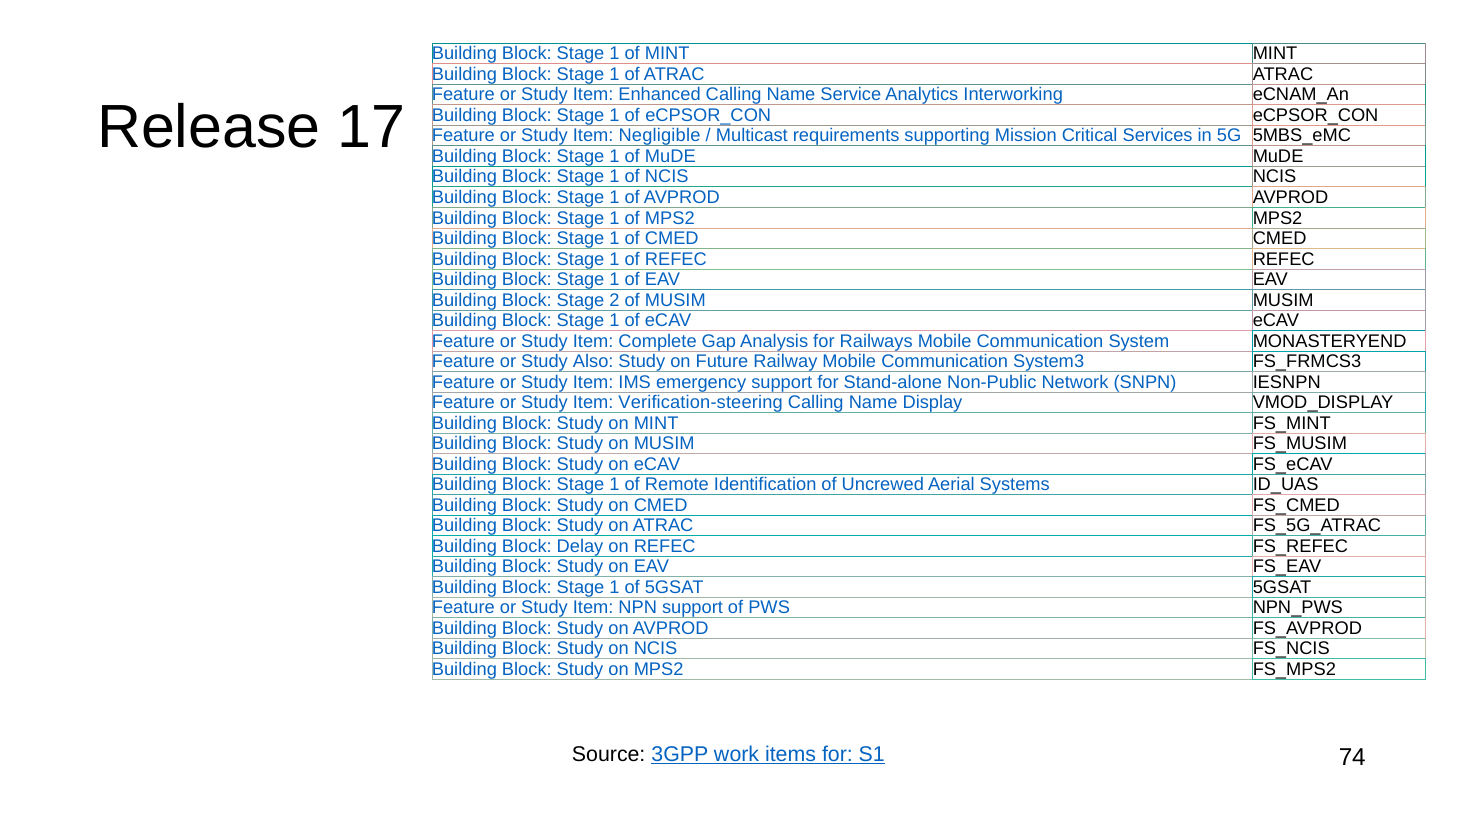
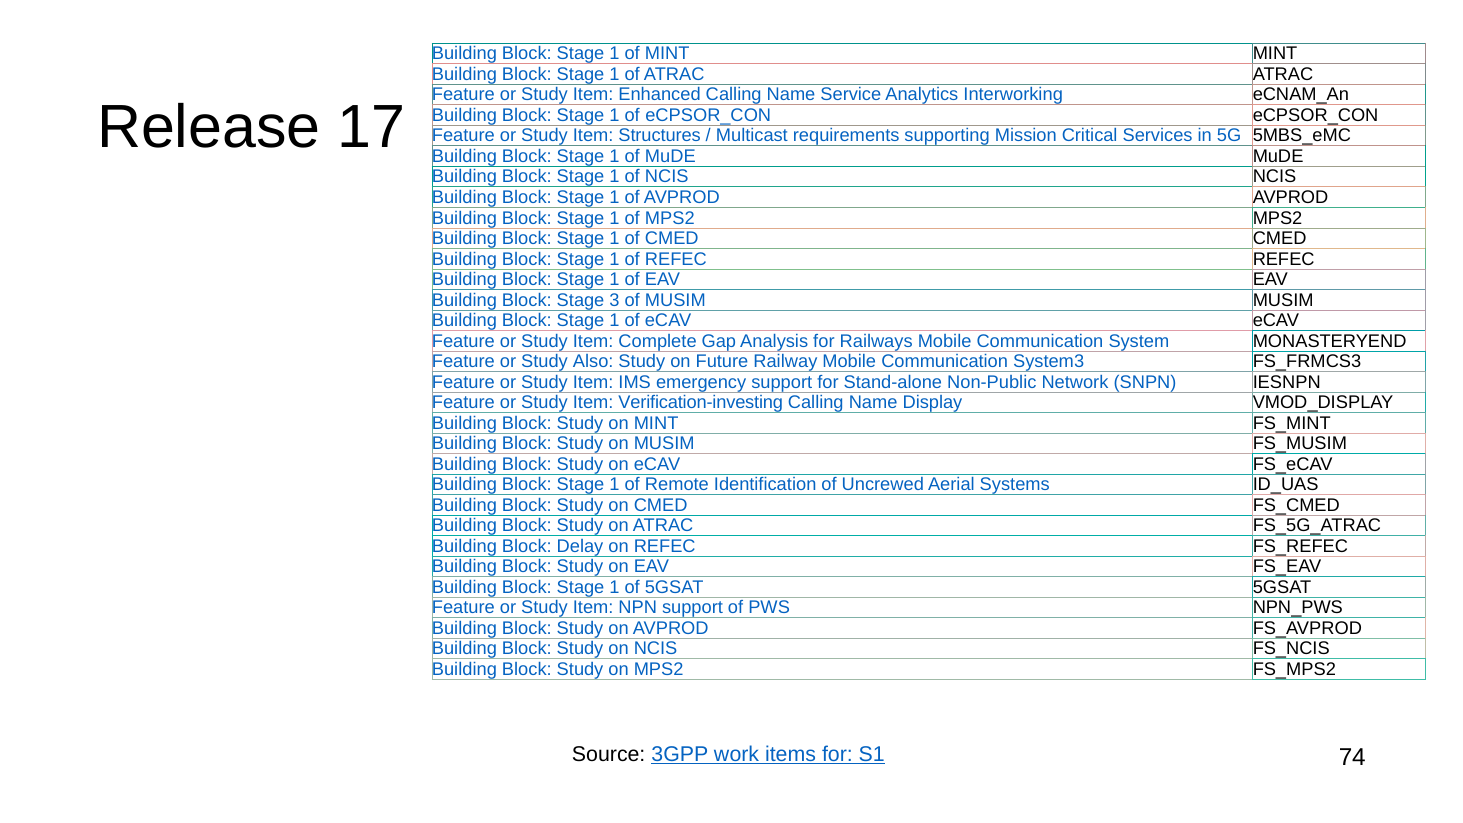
Negligible: Negligible -> Structures
2: 2 -> 3
Verification-steering: Verification-steering -> Verification-investing
